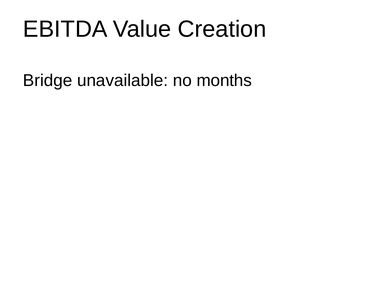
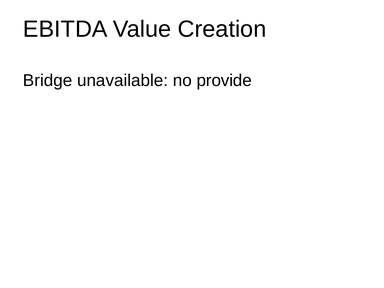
months: months -> provide
